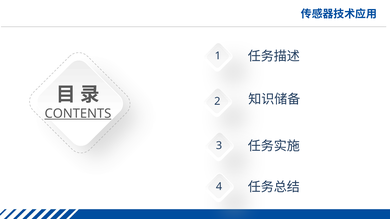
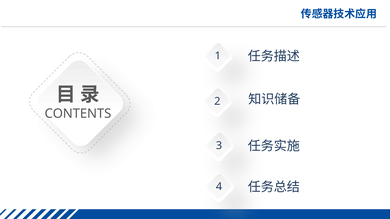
CONTENTS underline: present -> none
